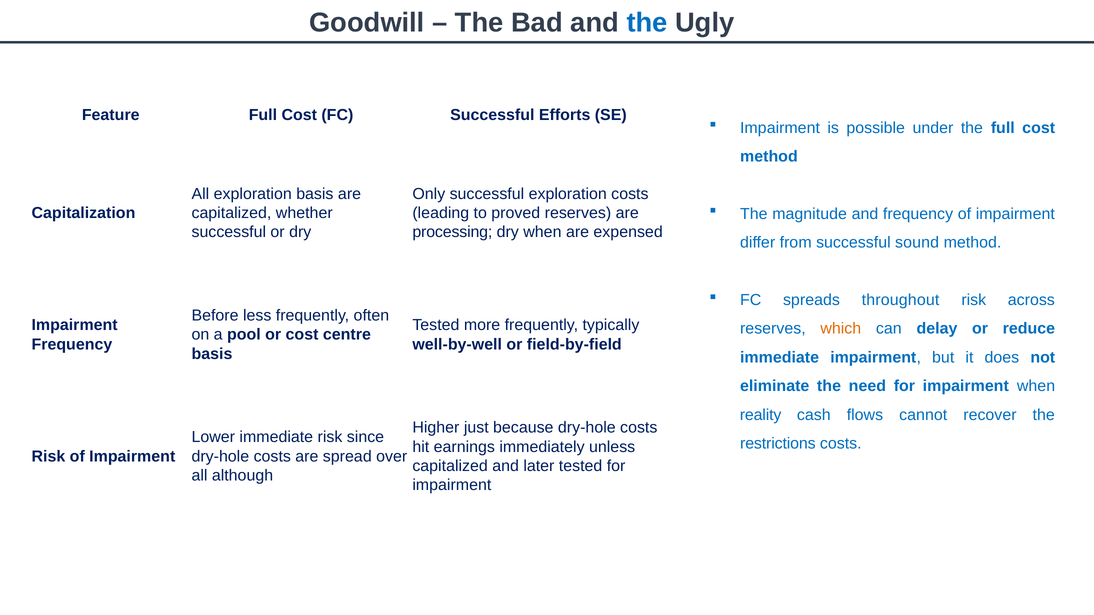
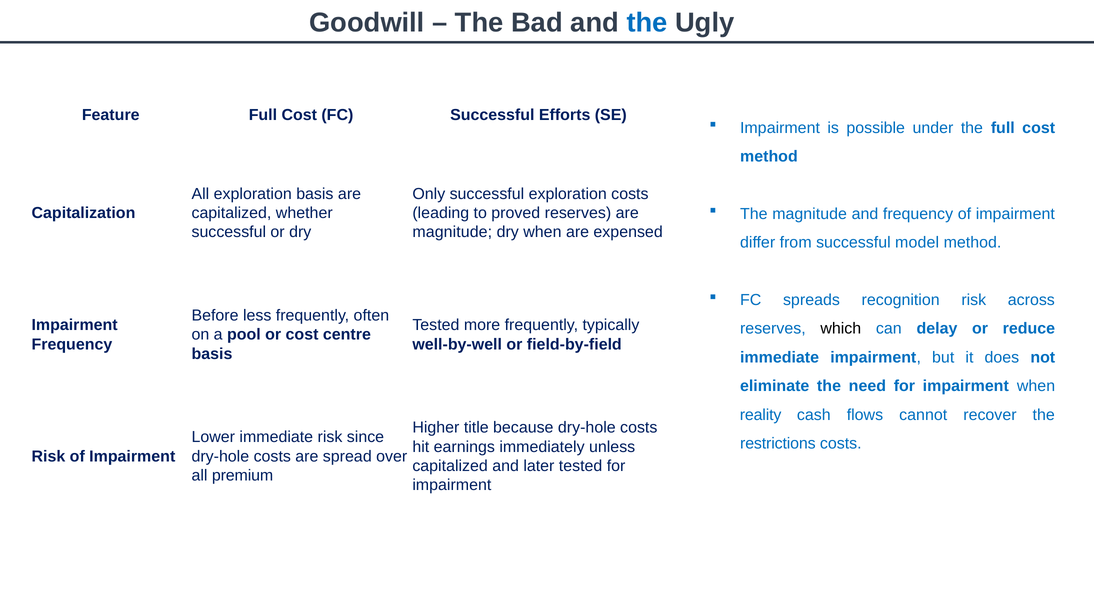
processing at (452, 232): processing -> magnitude
sound: sound -> model
throughout: throughout -> recognition
which colour: orange -> black
just: just -> title
although: although -> premium
